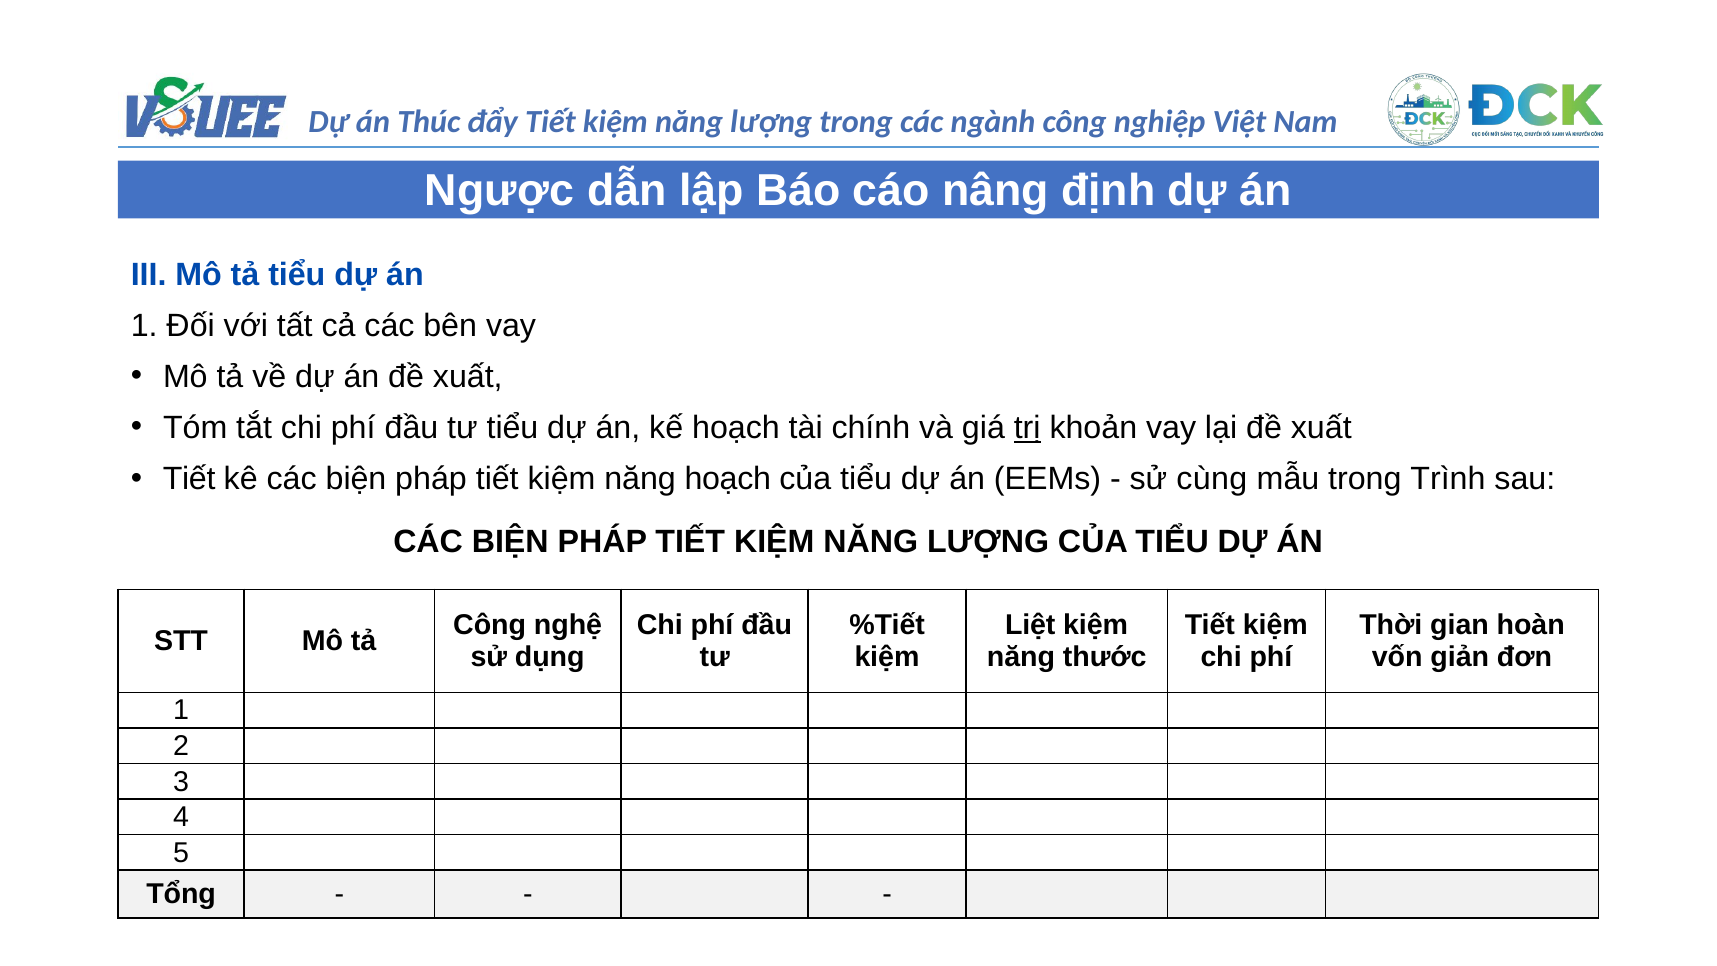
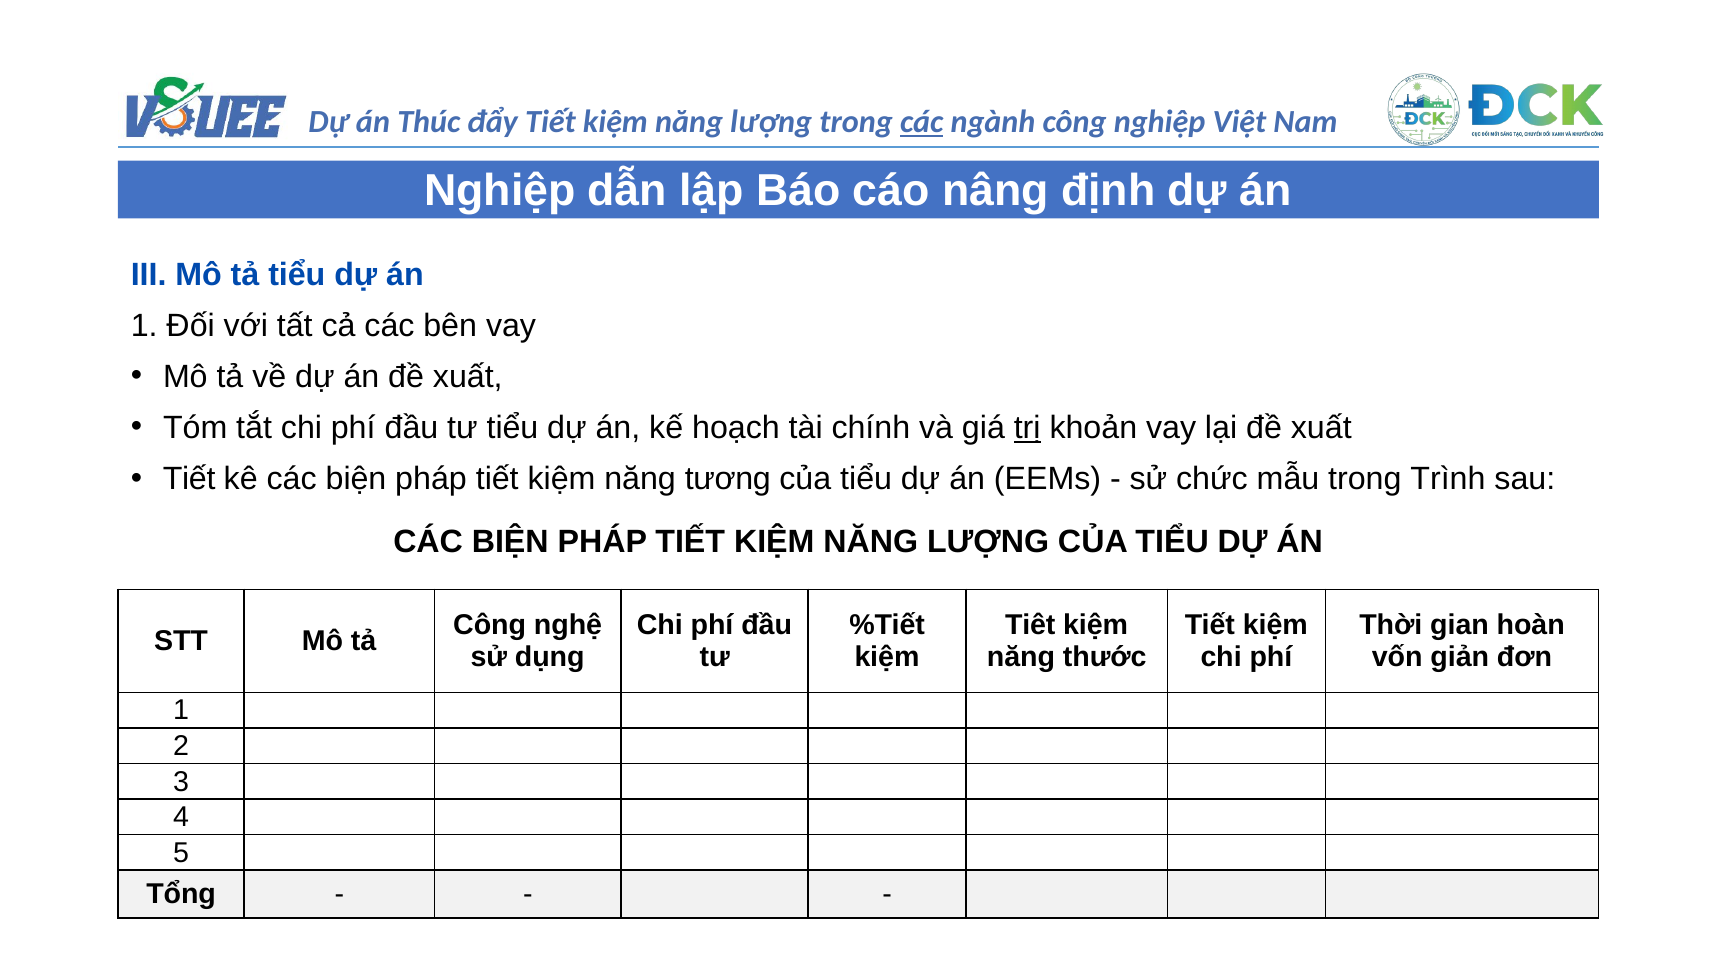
các at (922, 122) underline: none -> present
Ngược at (500, 191): Ngược -> Nghiệp
năng hoạch: hoạch -> tương
cùng: cùng -> chức
Liệt: Liệt -> Tiêt
